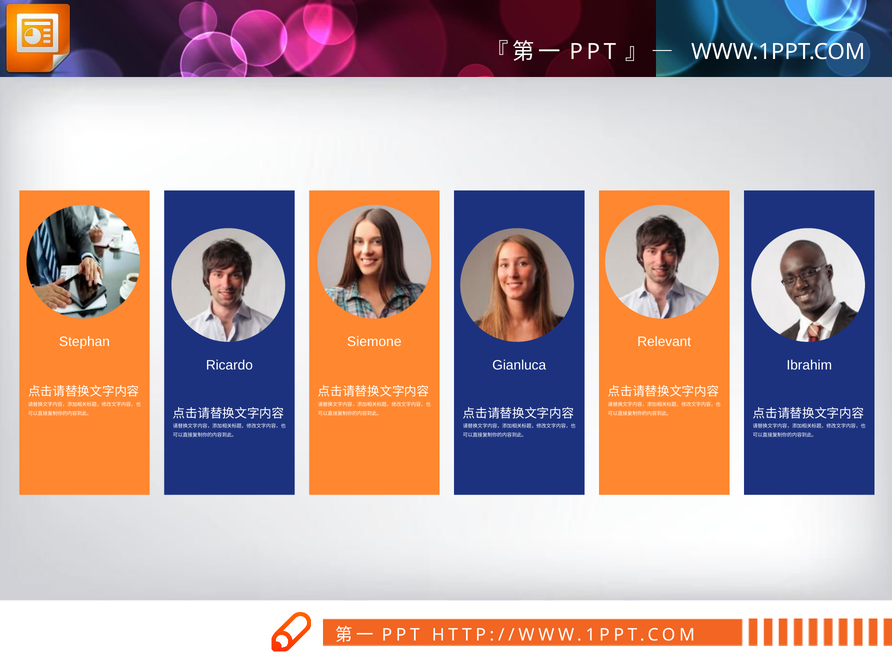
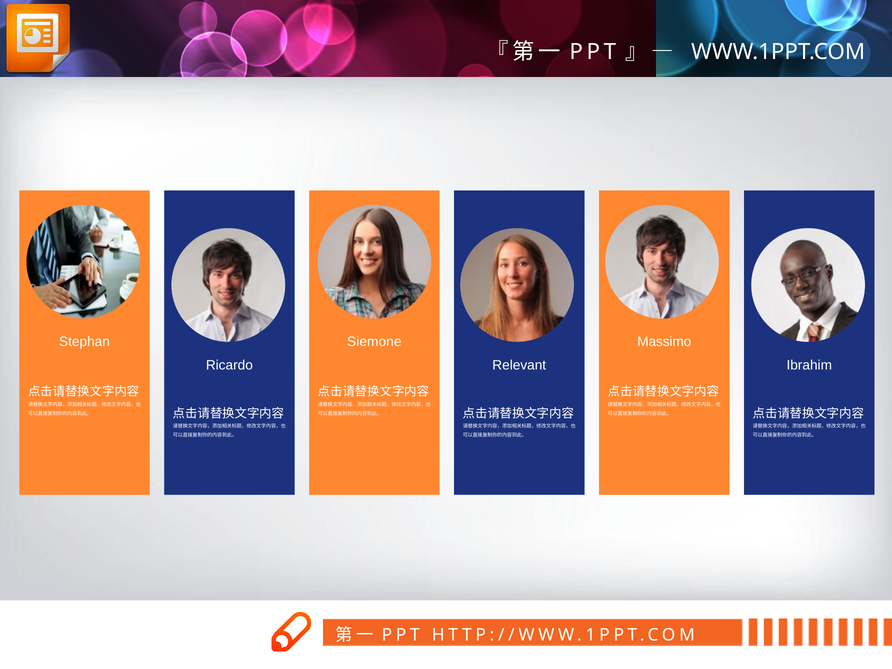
Relevant: Relevant -> Massimo
Gianluca: Gianluca -> Relevant
